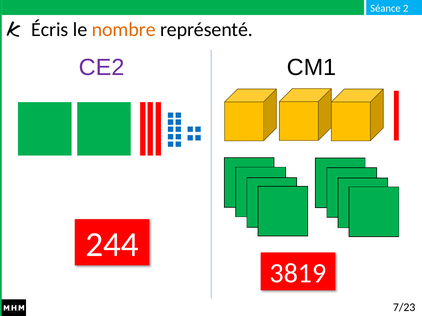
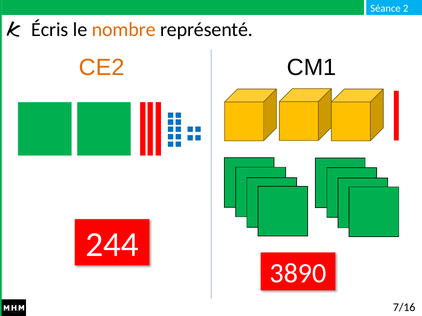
CE2 colour: purple -> orange
3819: 3819 -> 3890
7/23: 7/23 -> 7/16
